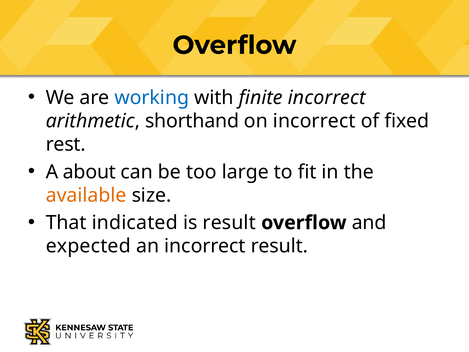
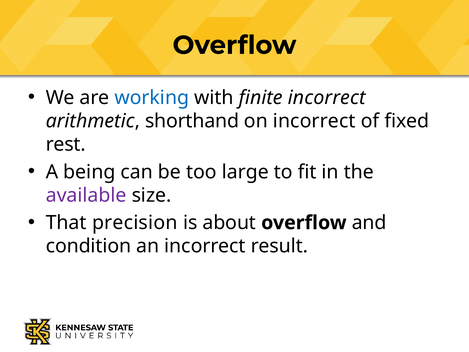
about: about -> being
available colour: orange -> purple
indicated: indicated -> precision
is result: result -> about
expected: expected -> condition
